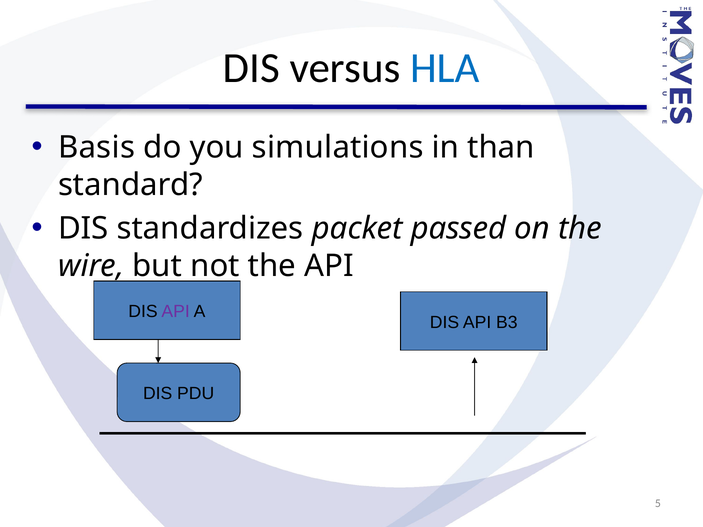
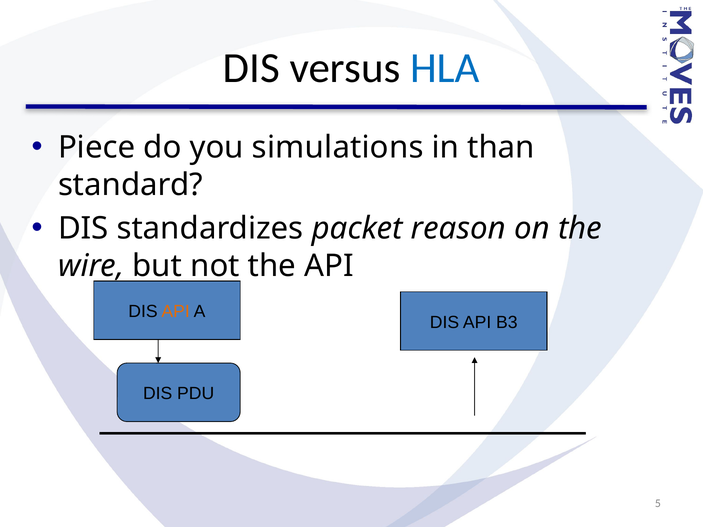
Basis: Basis -> Piece
passed: passed -> reason
API at (176, 312) colour: purple -> orange
